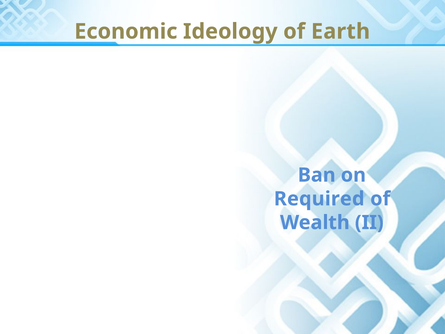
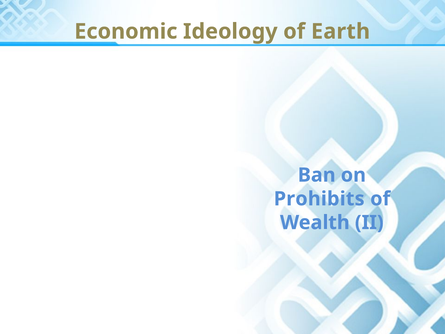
Required: Required -> Prohibits
